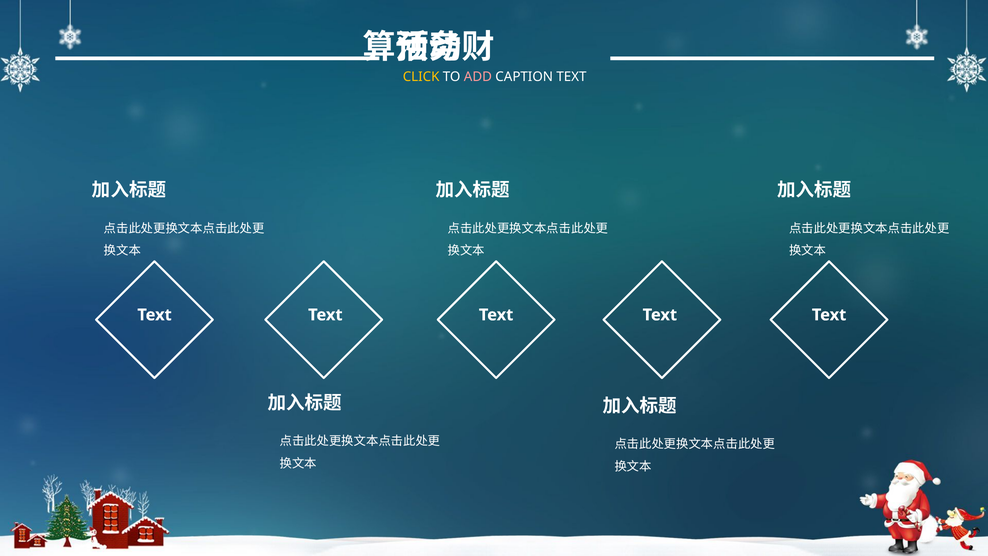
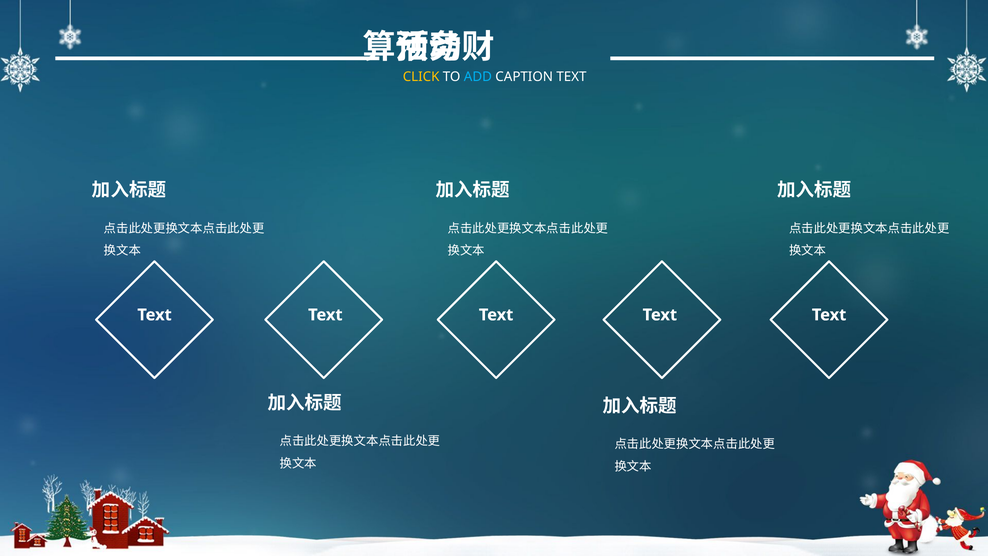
ADD colour: pink -> light blue
